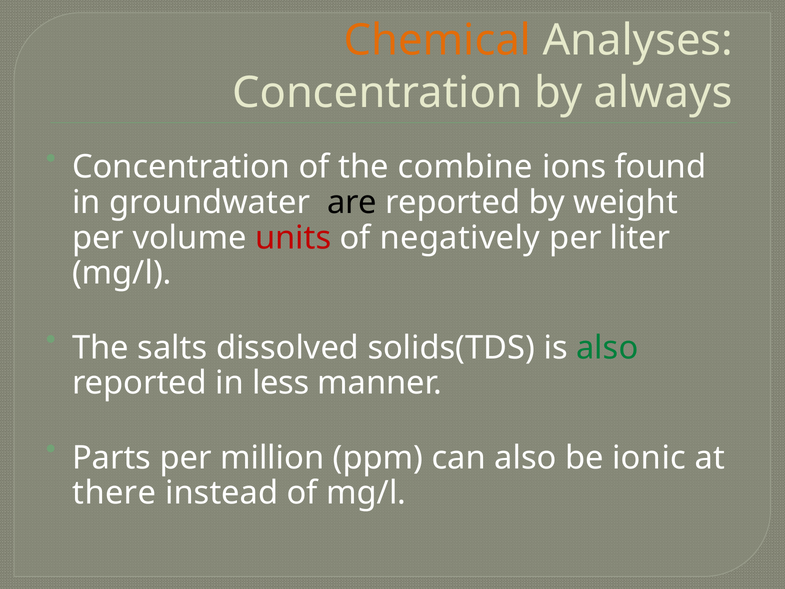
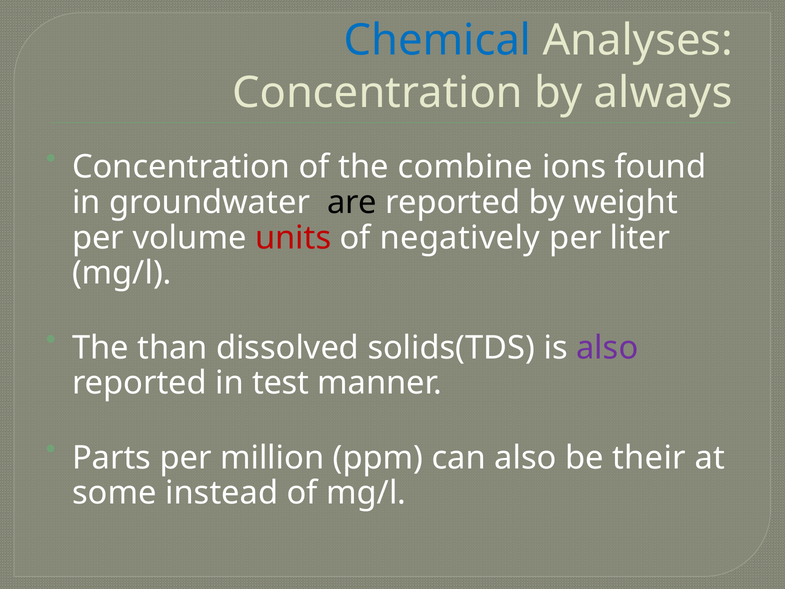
Chemical colour: orange -> blue
salts: salts -> than
also at (607, 348) colour: green -> purple
less: less -> test
ionic: ionic -> their
there: there -> some
